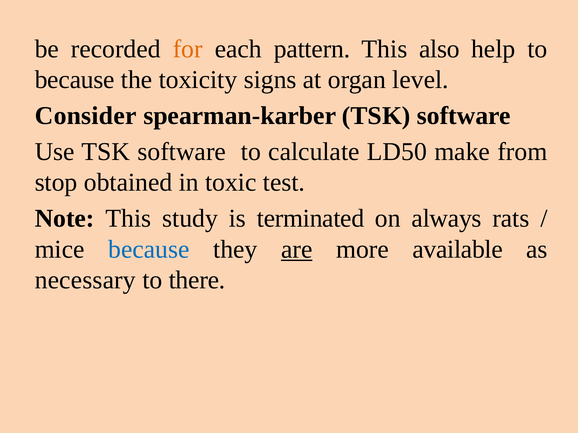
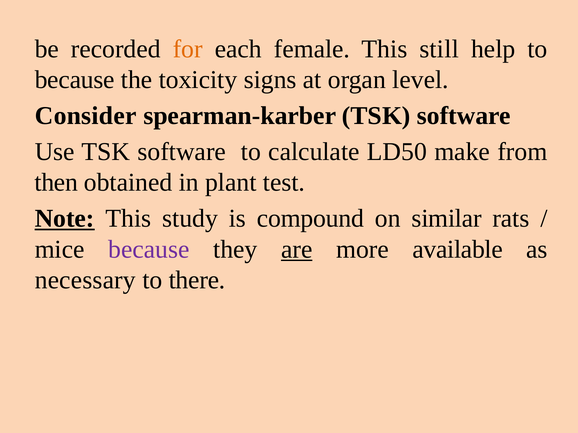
pattern: pattern -> female
also: also -> still
stop: stop -> then
toxic: toxic -> plant
Note underline: none -> present
terminated: terminated -> compound
always: always -> similar
because at (149, 250) colour: blue -> purple
